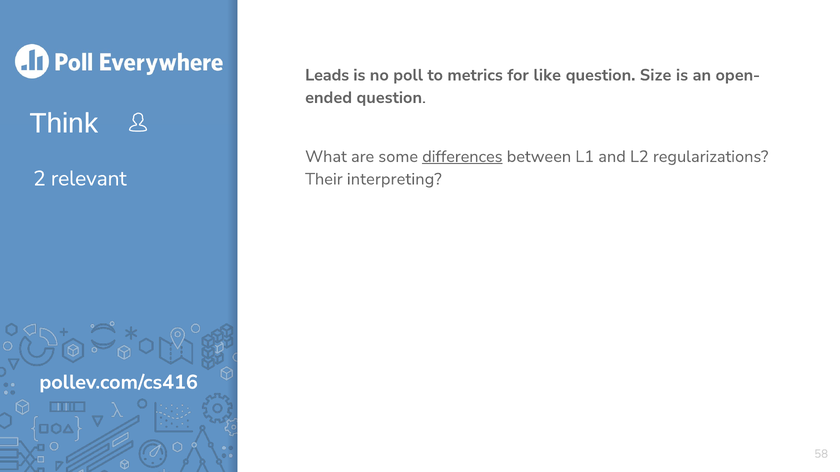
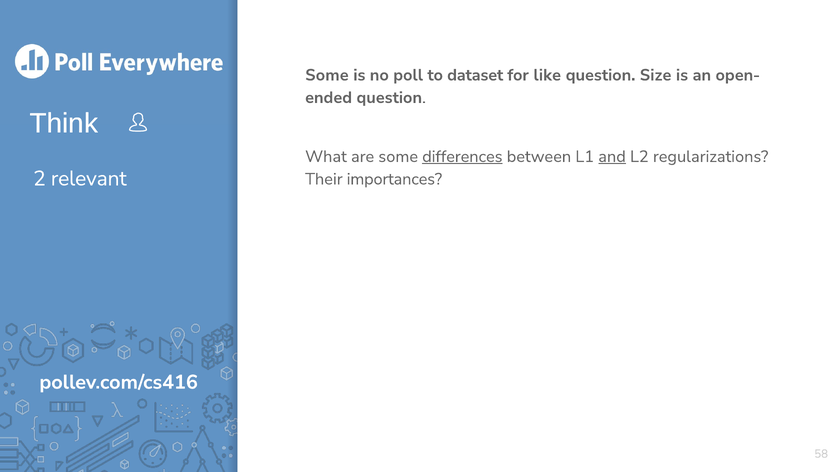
Leads at (327, 75): Leads -> Some
metrics: metrics -> dataset
and underline: none -> present
interpreting: interpreting -> importances
